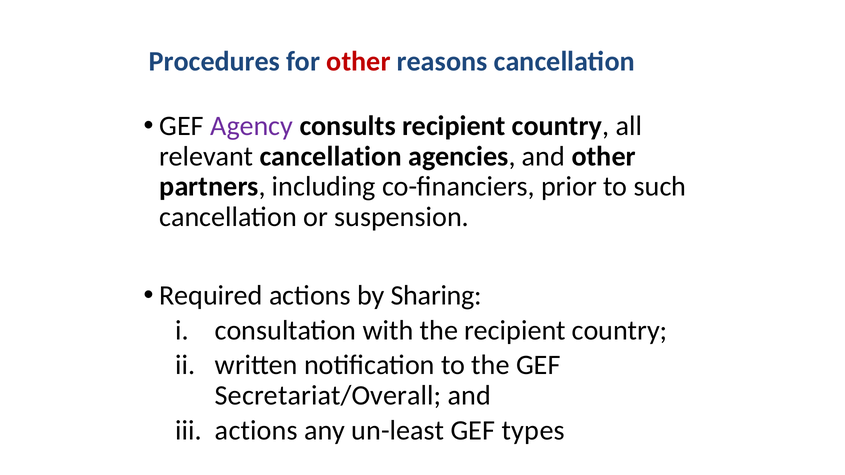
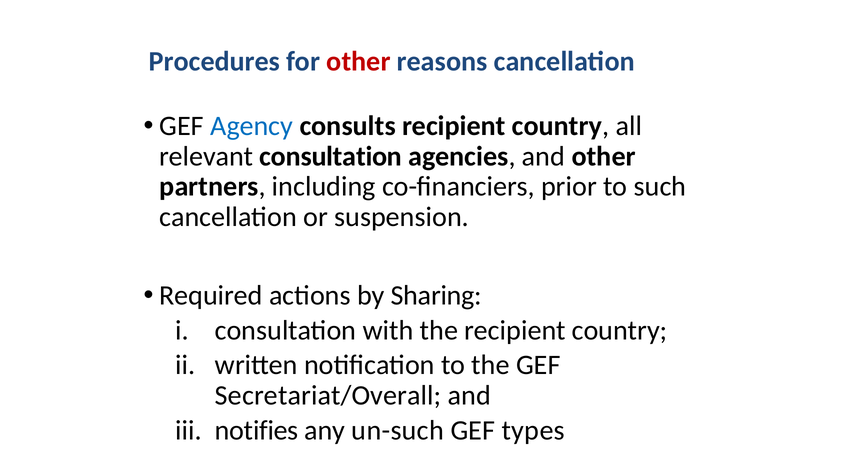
Agency colour: purple -> blue
relevant cancellation: cancellation -> consultation
actions at (256, 431): actions -> notifies
un-least: un-least -> un-such
